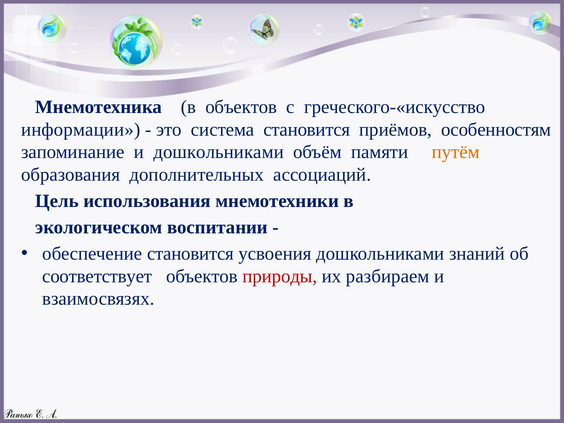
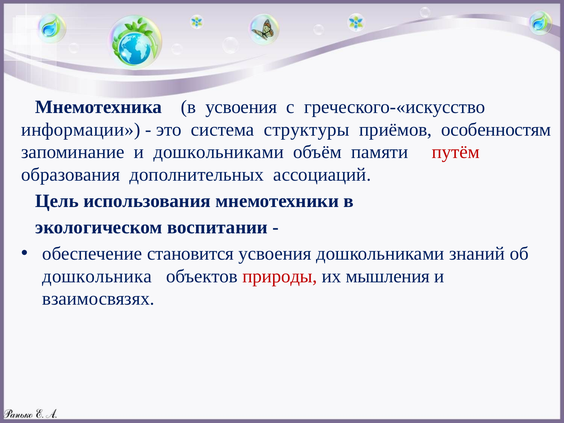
в объектов: объектов -> усвоения
система становится: становится -> структуры
путём colour: orange -> red
соответствует: соответствует -> дошкольника
разбираем: разбираем -> мышления
